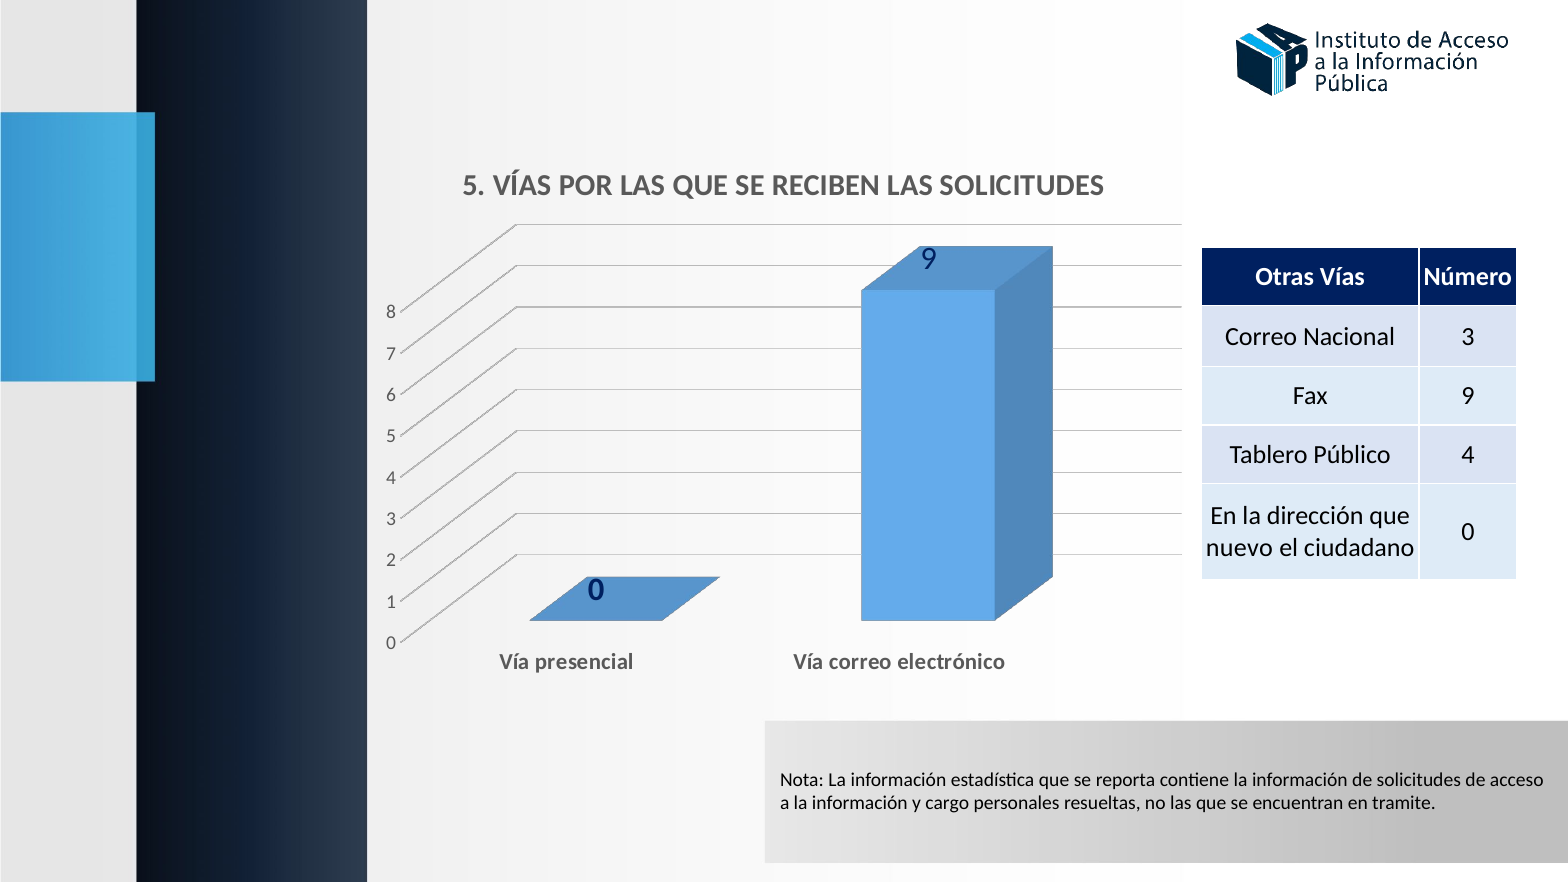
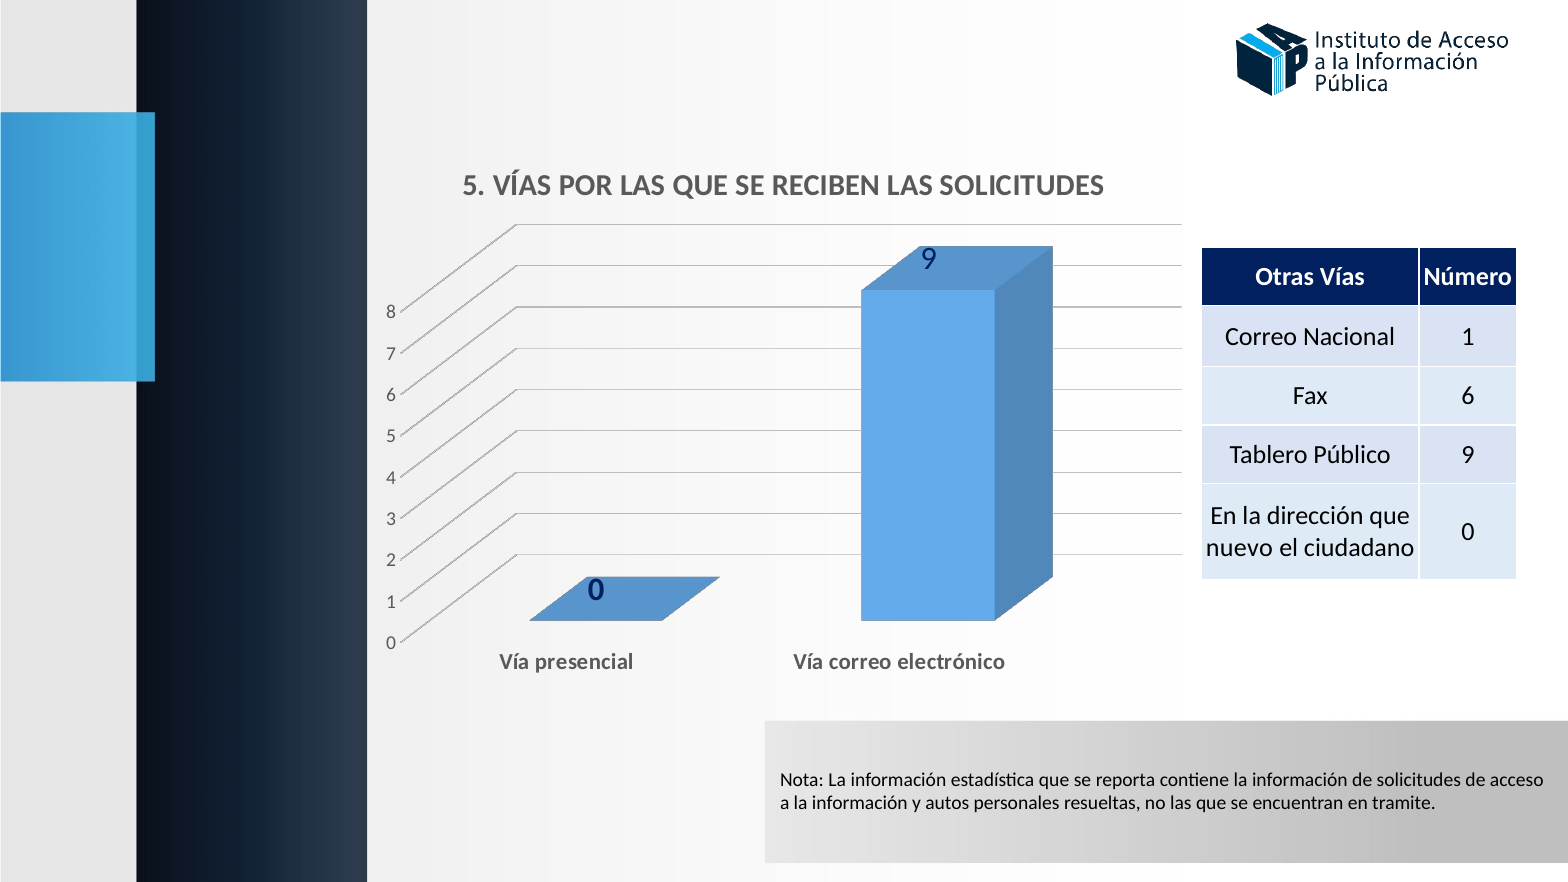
Nacional 3: 3 -> 1
Fax 9: 9 -> 6
Público 4: 4 -> 9
cargo: cargo -> autos
